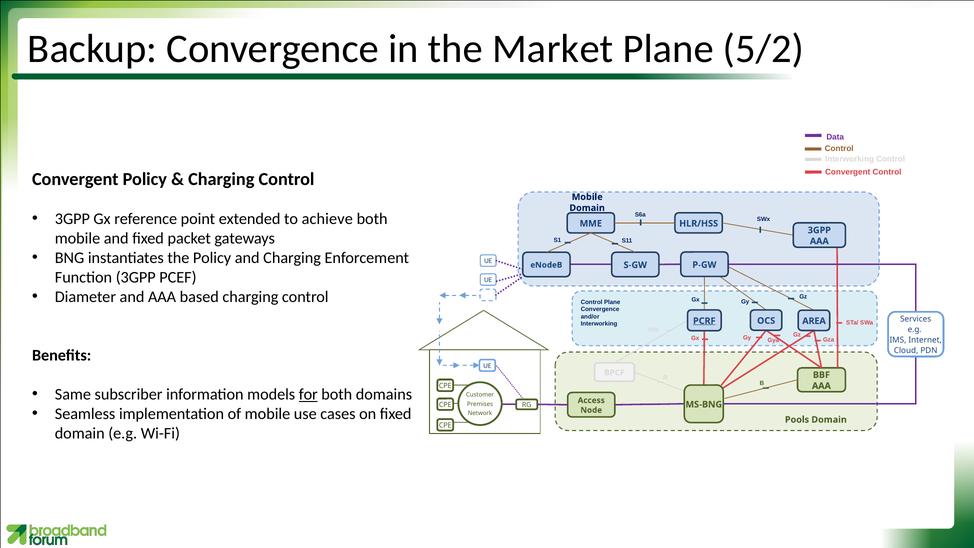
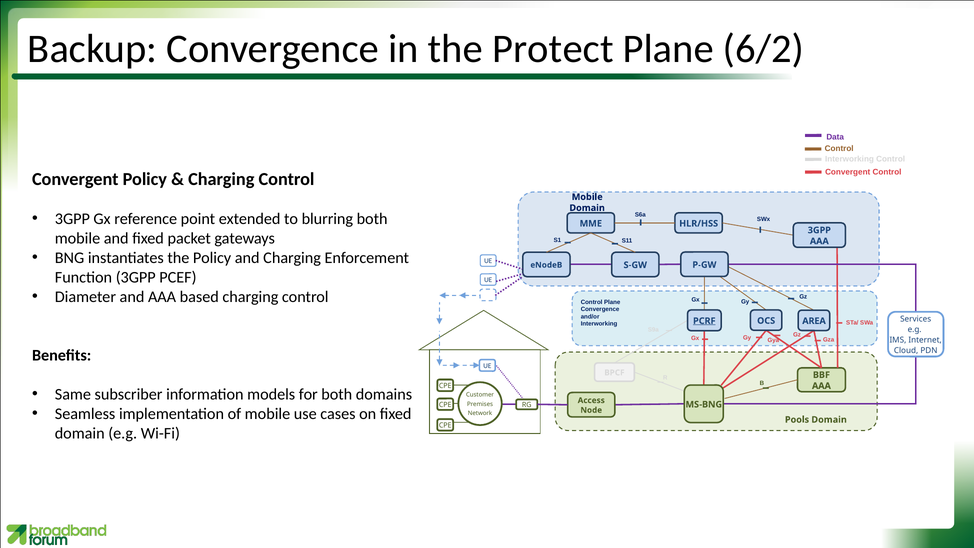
Market: Market -> Protect
5/2: 5/2 -> 6/2
achieve: achieve -> blurring
for underline: present -> none
